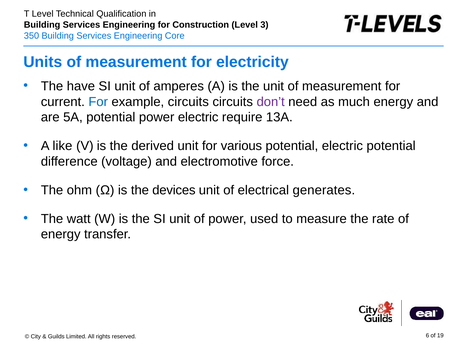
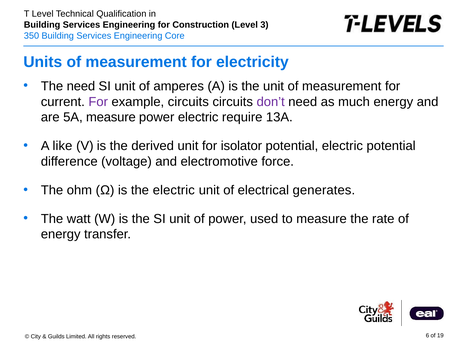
The have: have -> need
For at (98, 101) colour: blue -> purple
5A potential: potential -> measure
various: various -> isolator
the devices: devices -> electric
